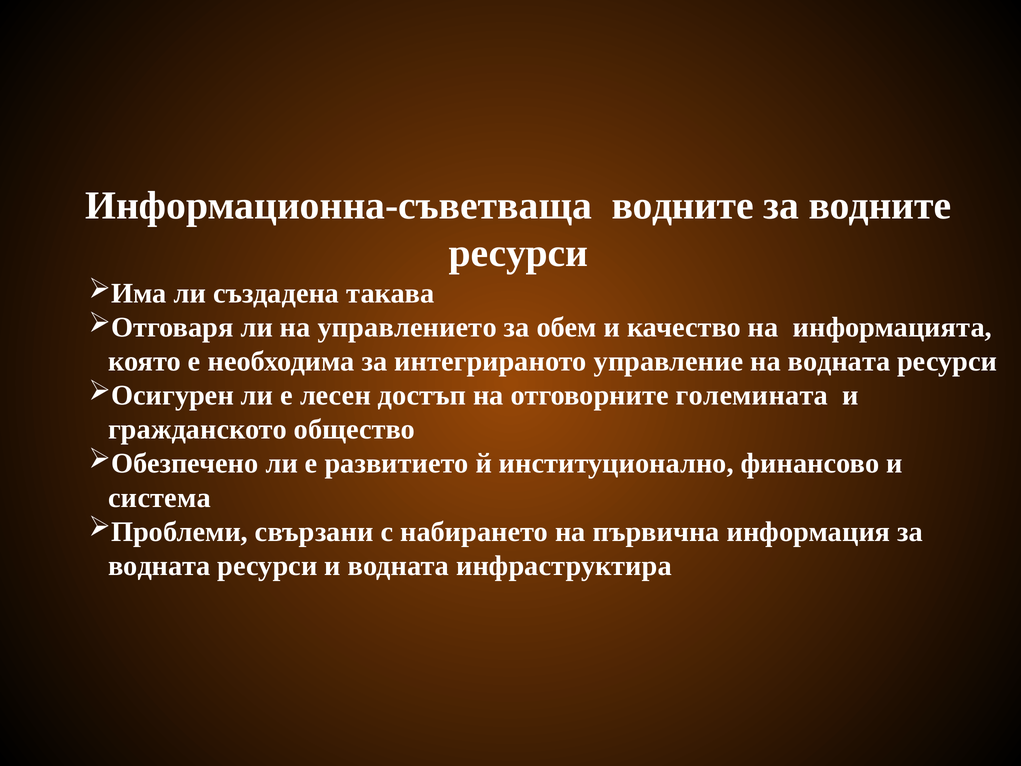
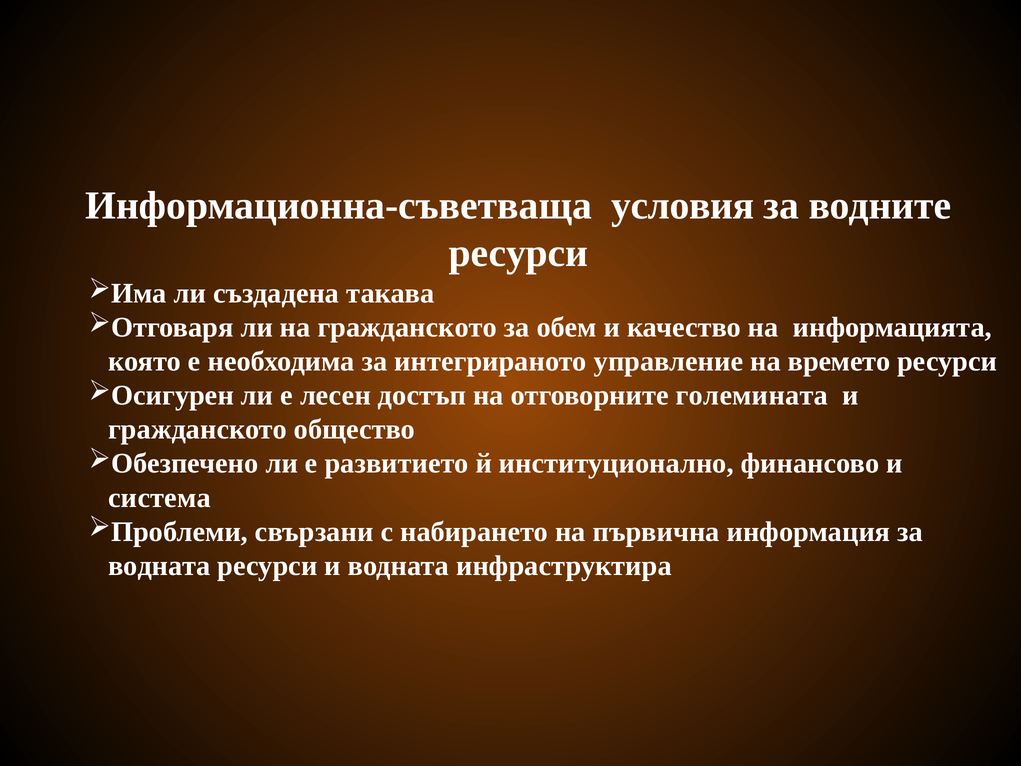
Информационна-съветваща водните: водните -> условия
на управлението: управлението -> гражданското
на водната: водната -> времето
